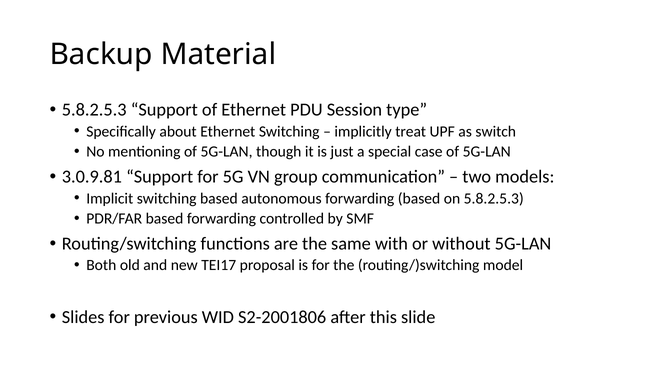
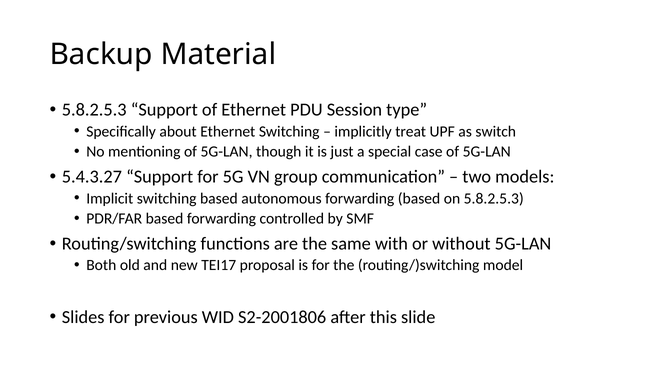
3.0.9.81: 3.0.9.81 -> 5.4.3.27
